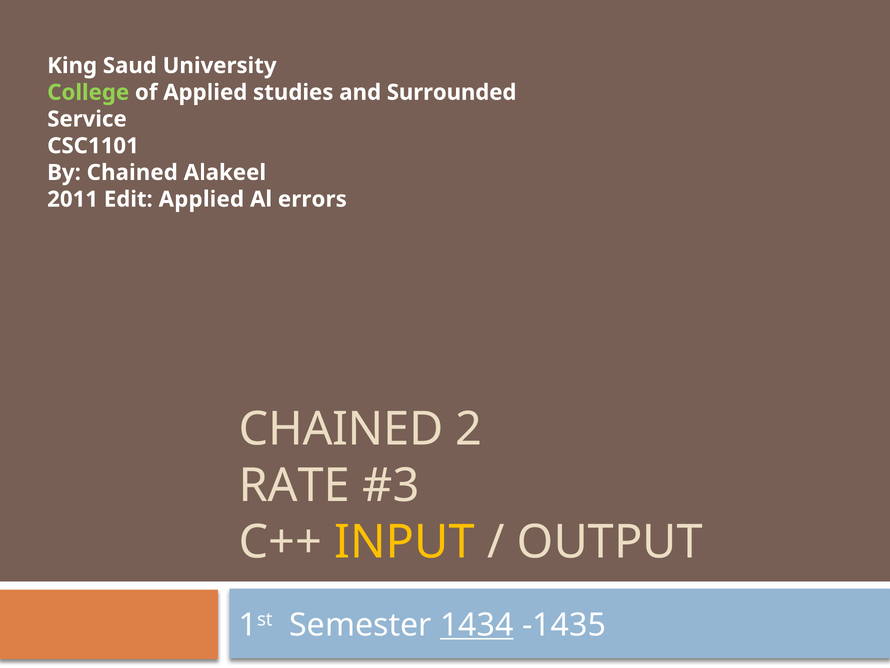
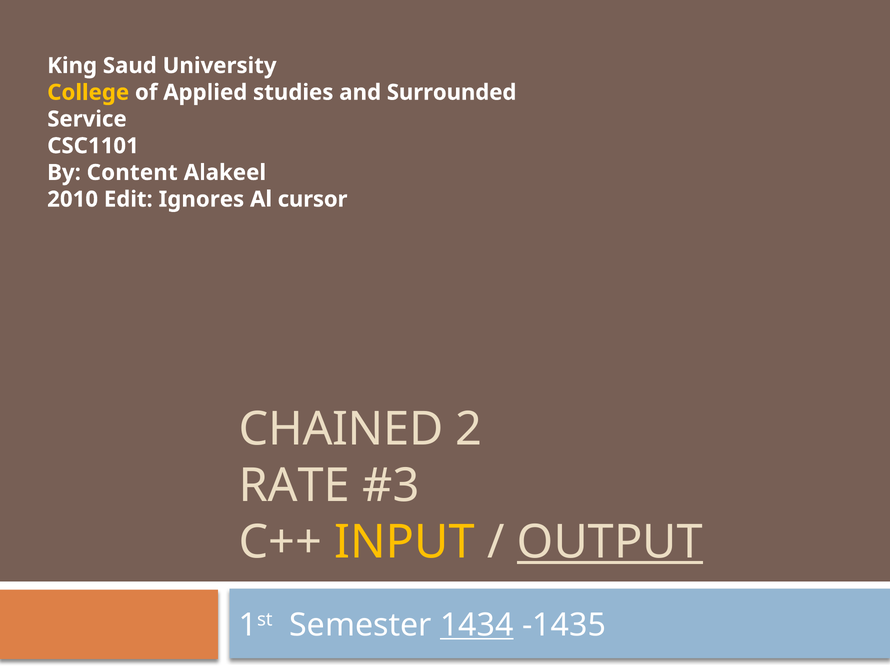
College colour: light green -> yellow
By Chained: Chained -> Content
2011: 2011 -> 2010
Edit Applied: Applied -> Ignores
errors: errors -> cursor
OUTPUT underline: none -> present
